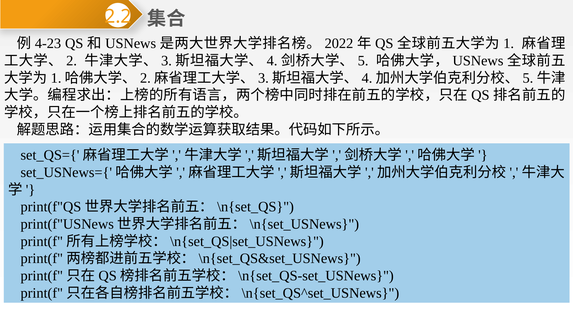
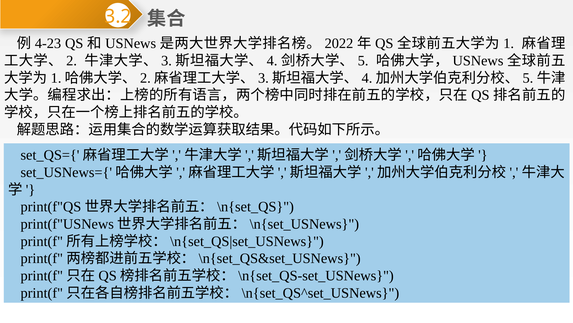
2.2: 2.2 -> 3.2
